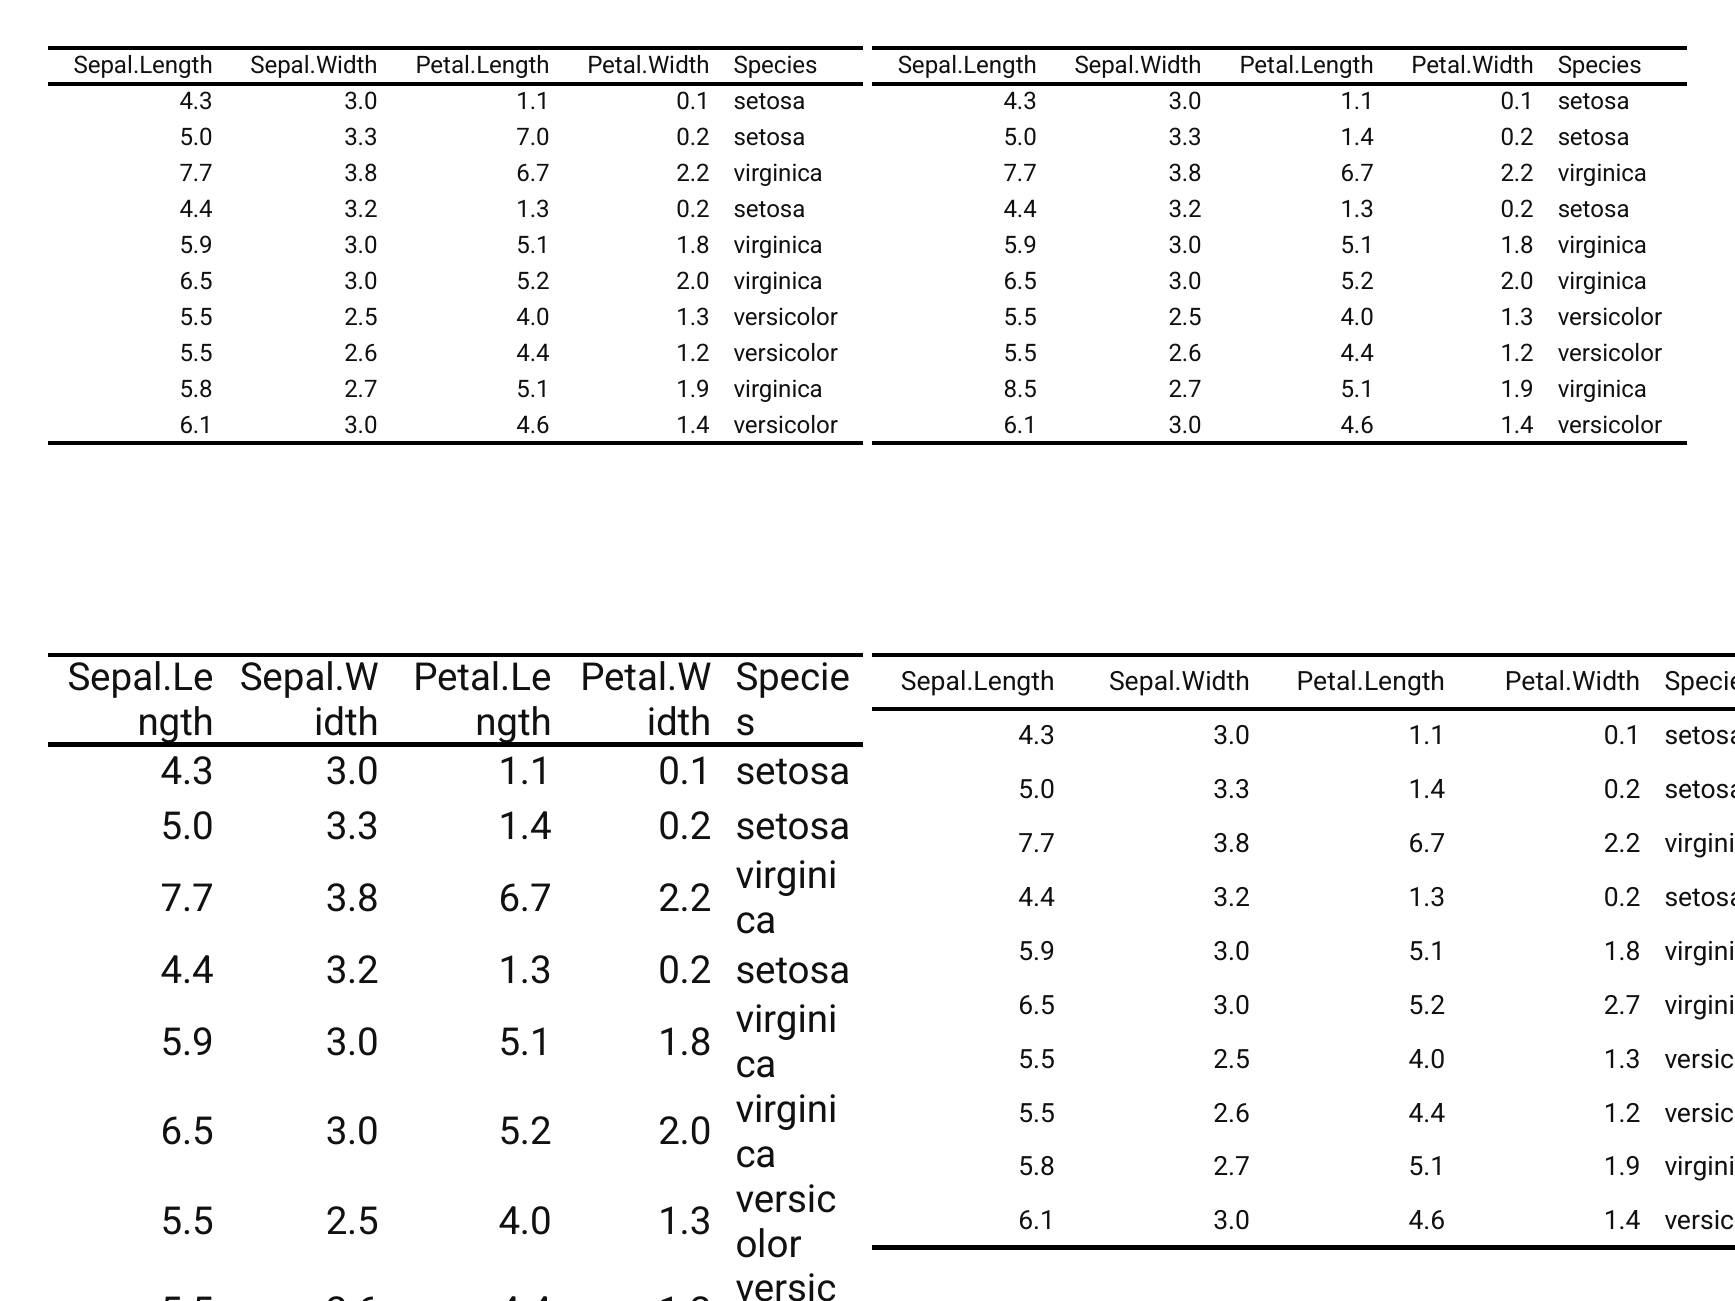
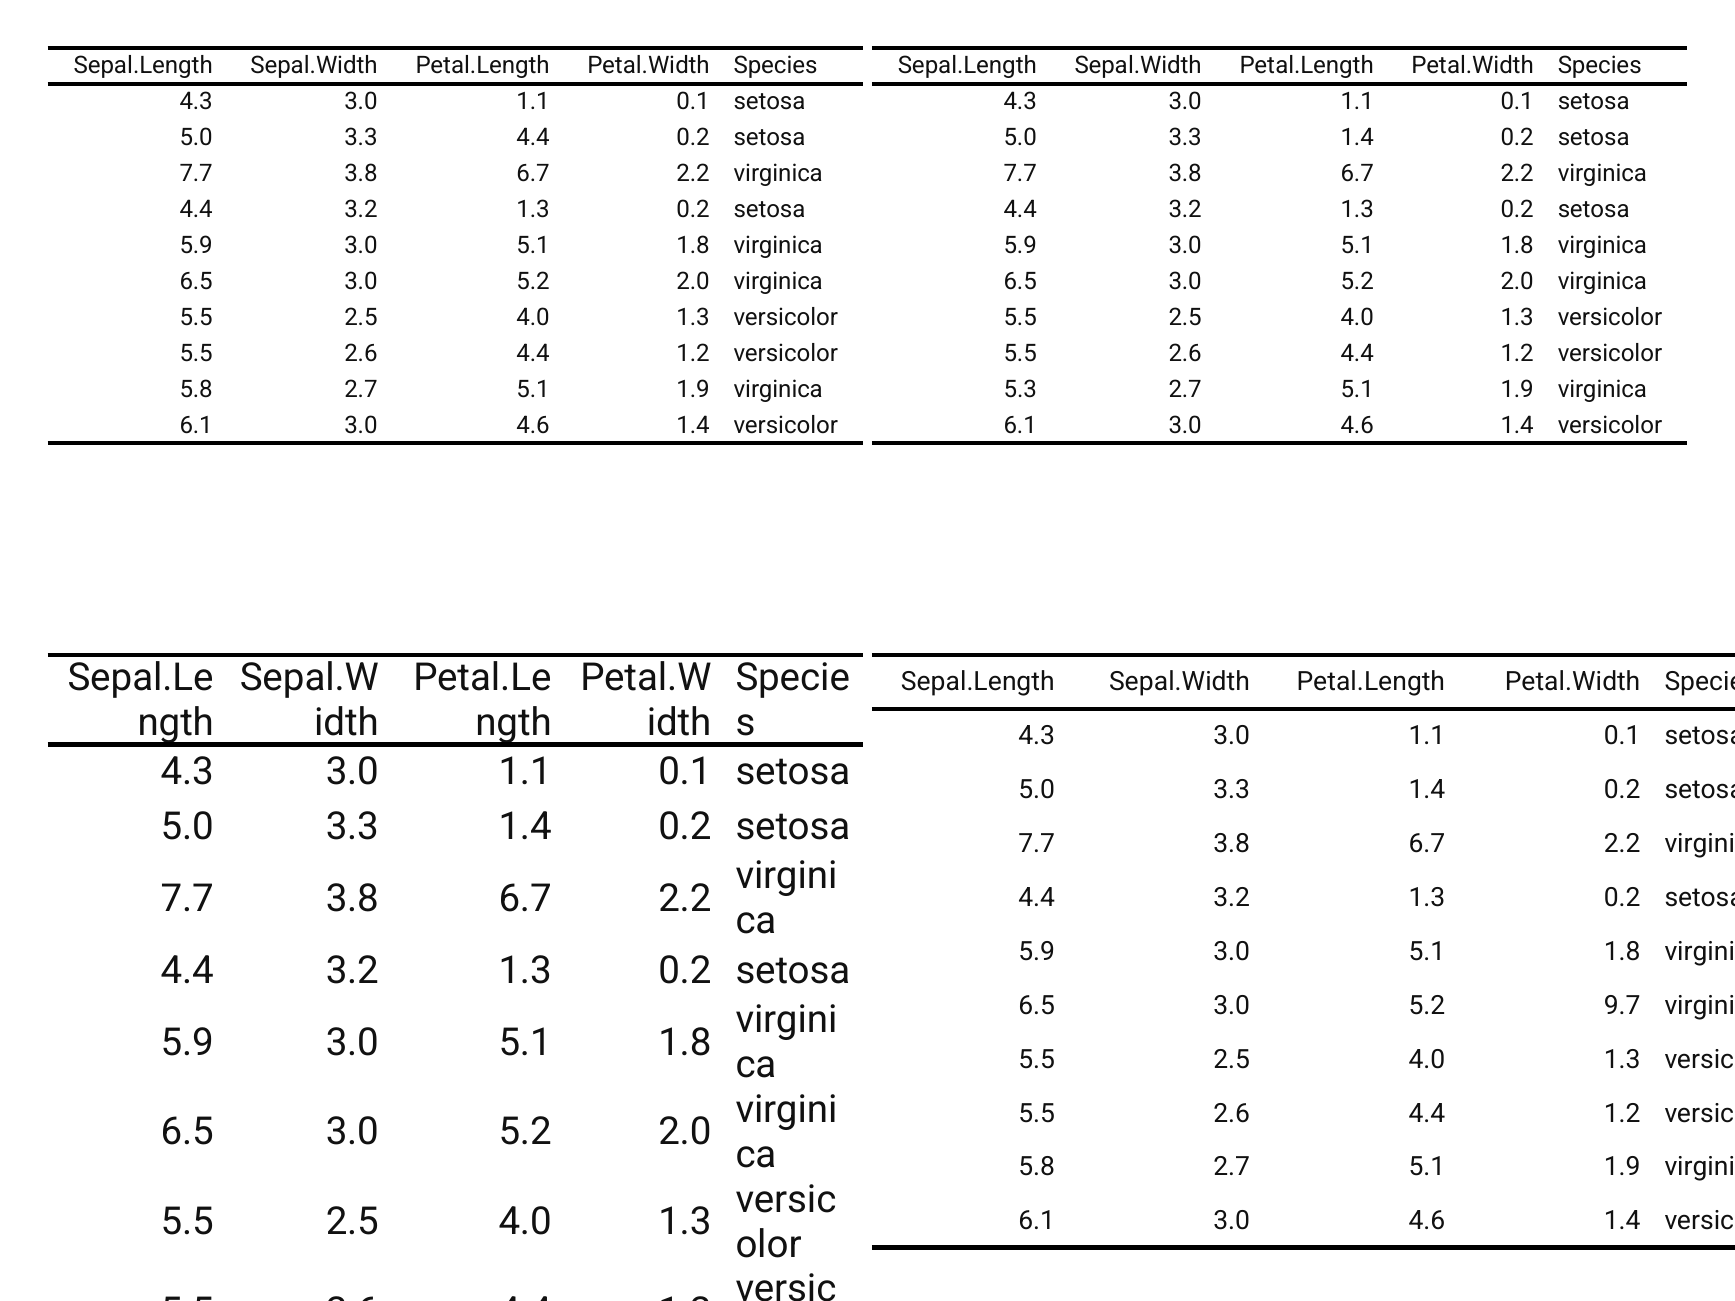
3.3 7.0: 7.0 -> 4.4
8.5: 8.5 -> 5.3
5.2 2.7: 2.7 -> 9.7
